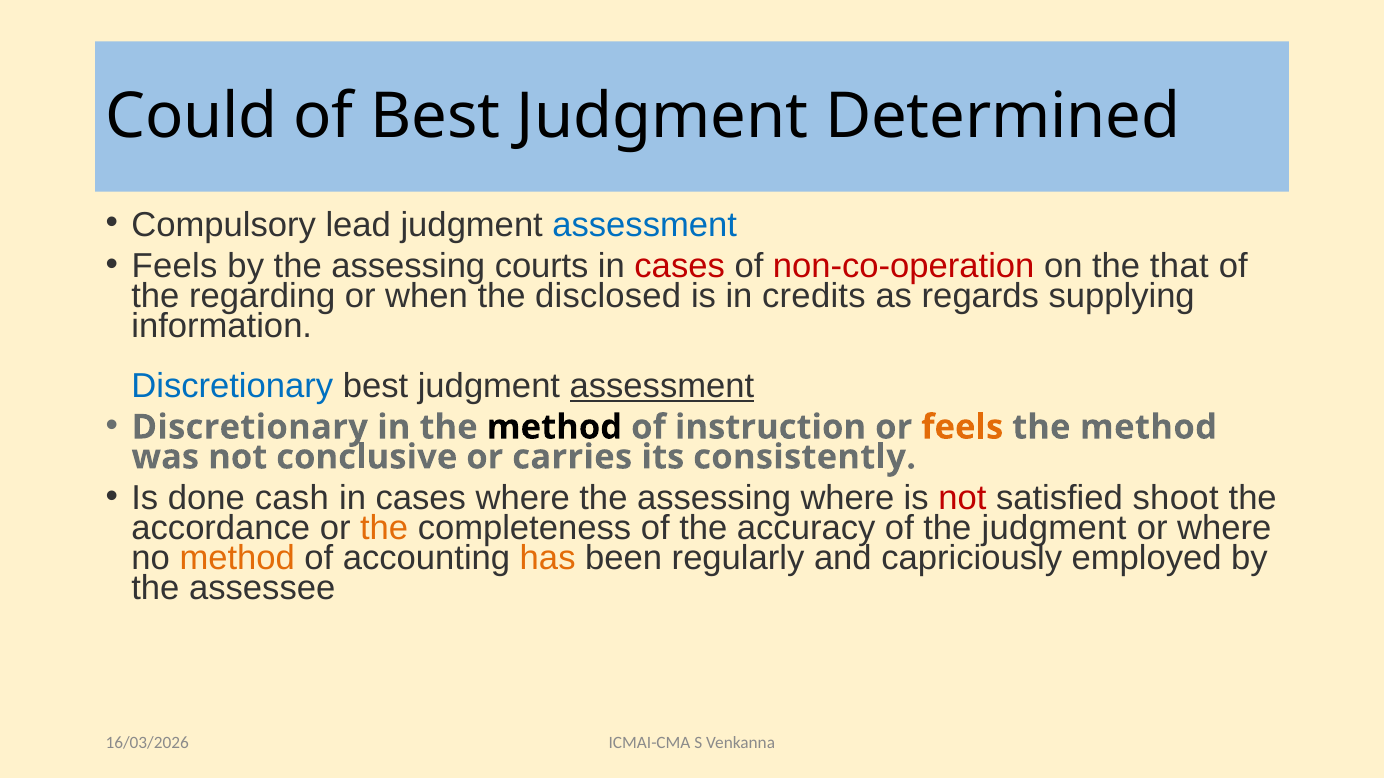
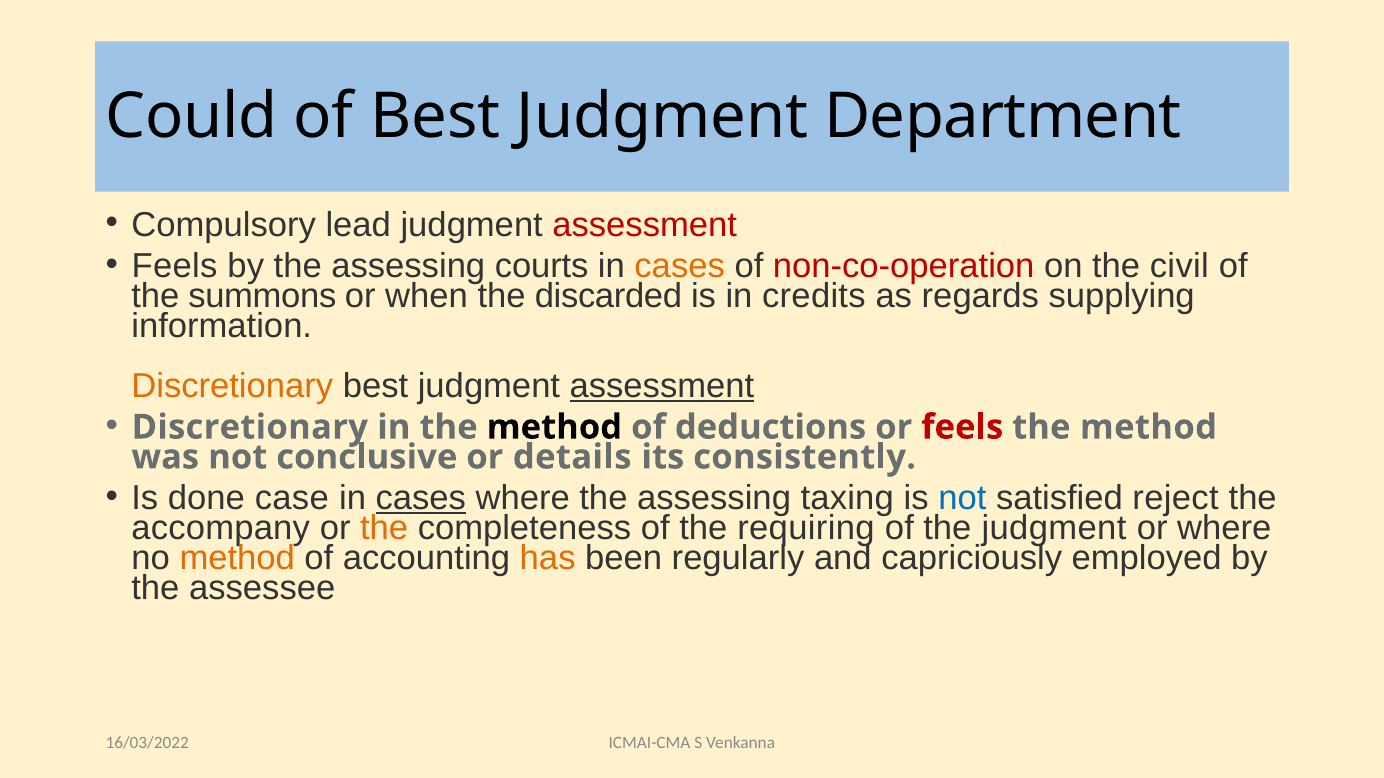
Determined: Determined -> Department
assessment at (645, 225) colour: blue -> red
cases at (680, 266) colour: red -> orange
that: that -> civil
regarding: regarding -> summons
disclosed: disclosed -> discarded
Discretionary at (232, 386) colour: blue -> orange
instruction: instruction -> deductions
feels at (962, 427) colour: orange -> red
carries: carries -> details
cash: cash -> case
cases at (421, 499) underline: none -> present
assessing where: where -> taxing
not at (962, 499) colour: red -> blue
shoot: shoot -> reject
accordance: accordance -> accompany
accuracy: accuracy -> requiring
16/03/2026: 16/03/2026 -> 16/03/2022
